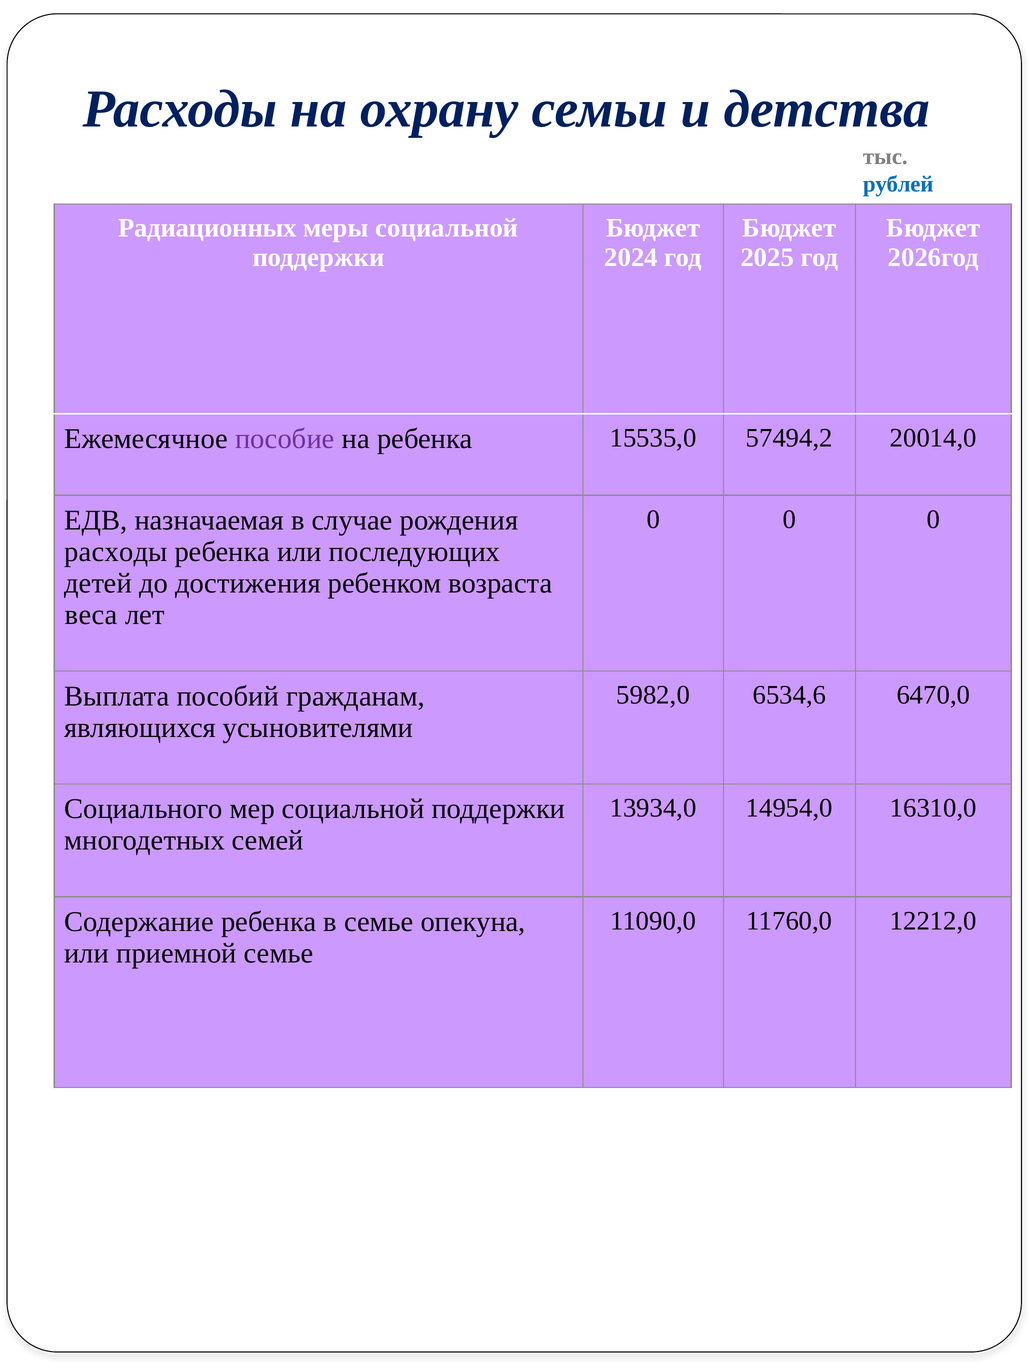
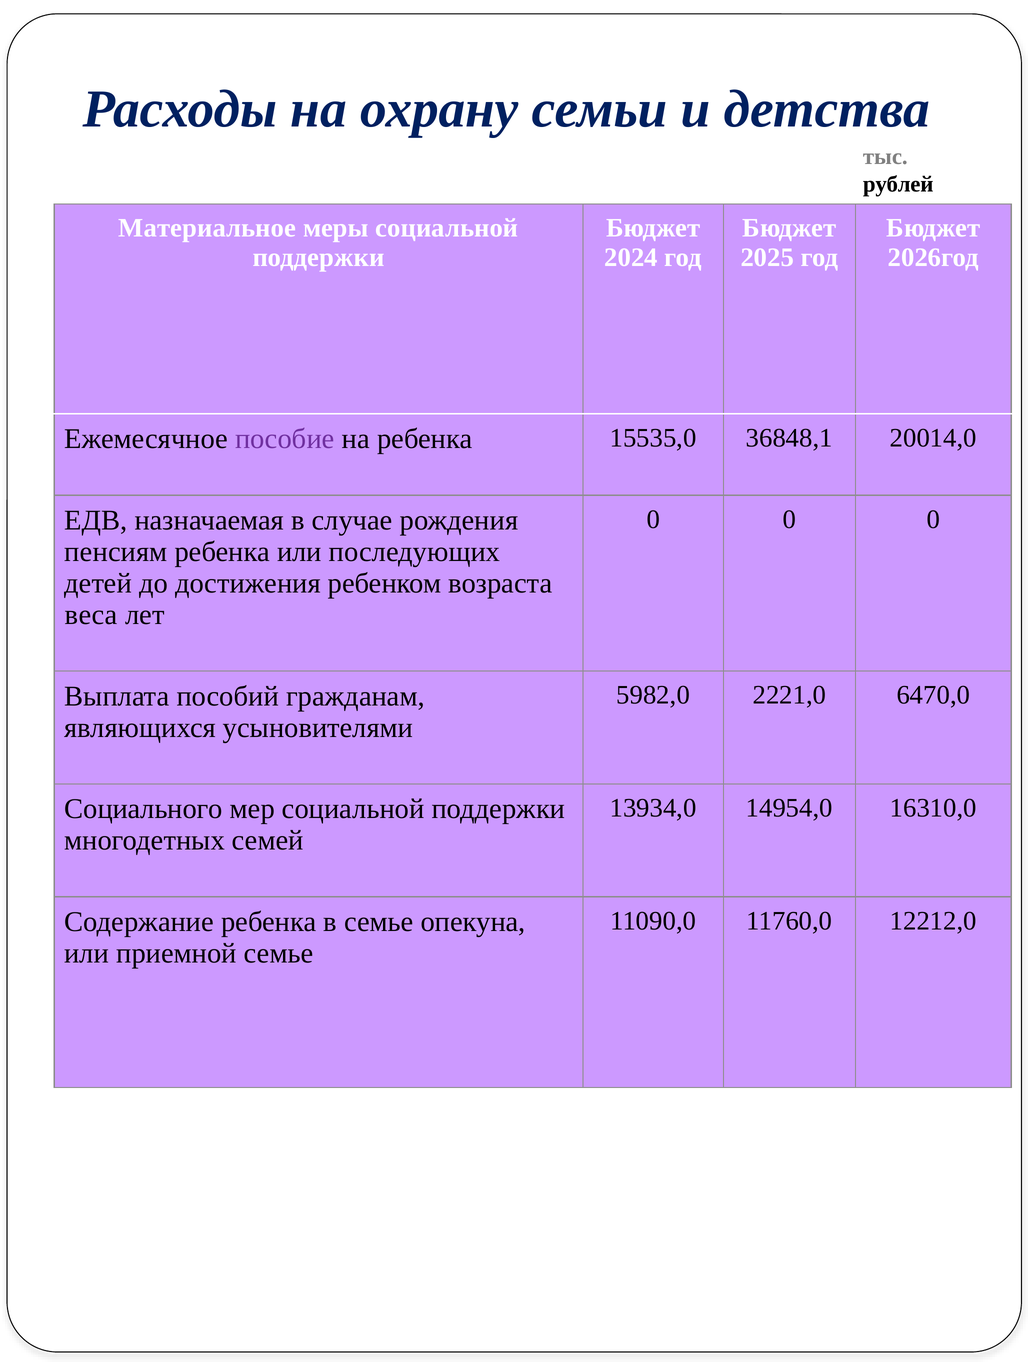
рублей colour: blue -> black
Радиационных: Радиационных -> Материальное
57494,2: 57494,2 -> 36848,1
расходы at (116, 552): расходы -> пенсиям
6534,6: 6534,6 -> 2221,0
